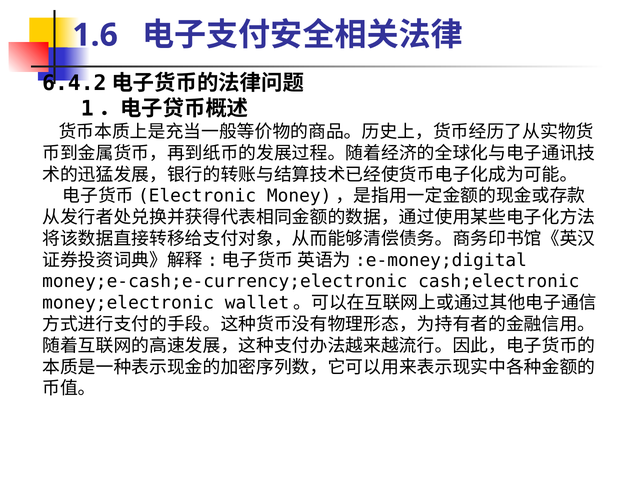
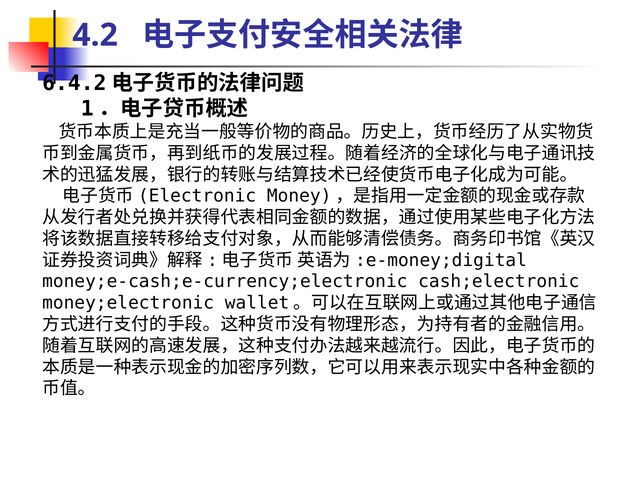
1.6: 1.6 -> 4.2
